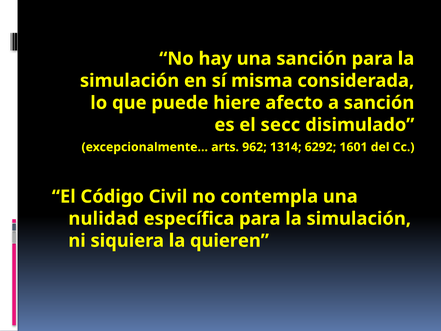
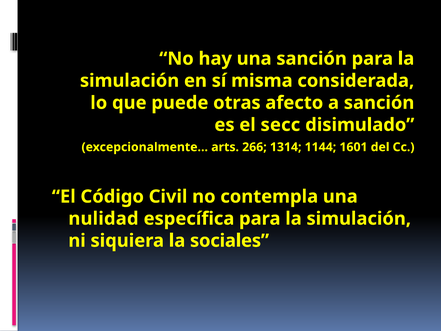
hiere: hiere -> otras
962: 962 -> 266
6292: 6292 -> 1144
quieren: quieren -> sociales
